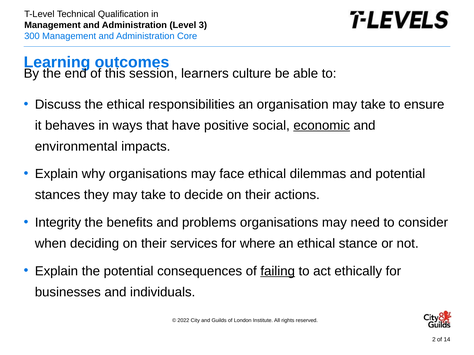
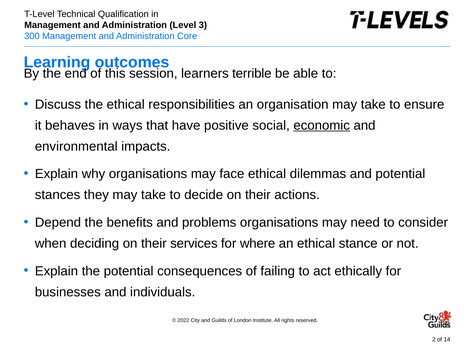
culture: culture -> terrible
Integrity: Integrity -> Depend
failing underline: present -> none
